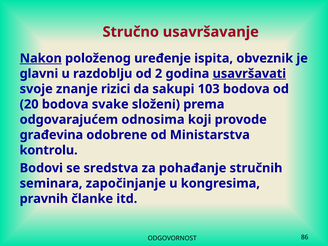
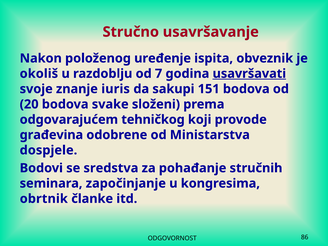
Nakon underline: present -> none
glavni: glavni -> okoliš
2: 2 -> 7
rizici: rizici -> iuris
103: 103 -> 151
odnosima: odnosima -> tehničkog
kontrolu: kontrolu -> dospjele
pravnih: pravnih -> obrtnik
